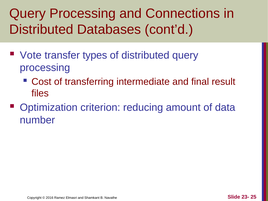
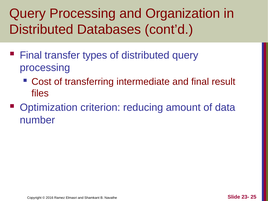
Connections: Connections -> Organization
Vote at (31, 55): Vote -> Final
